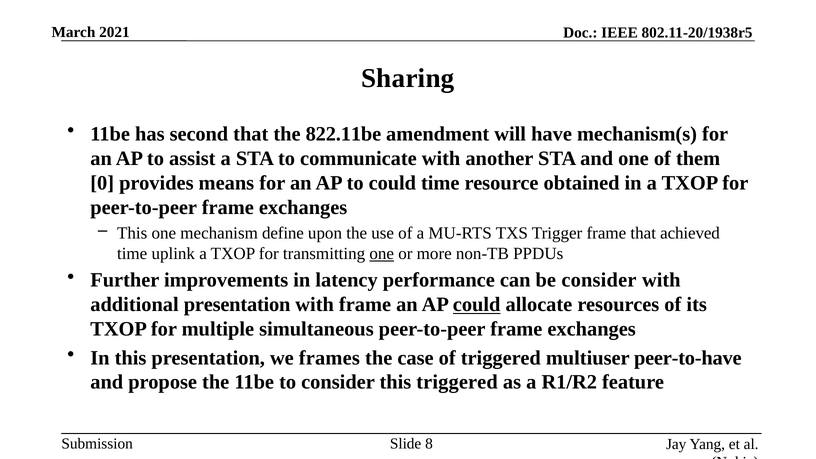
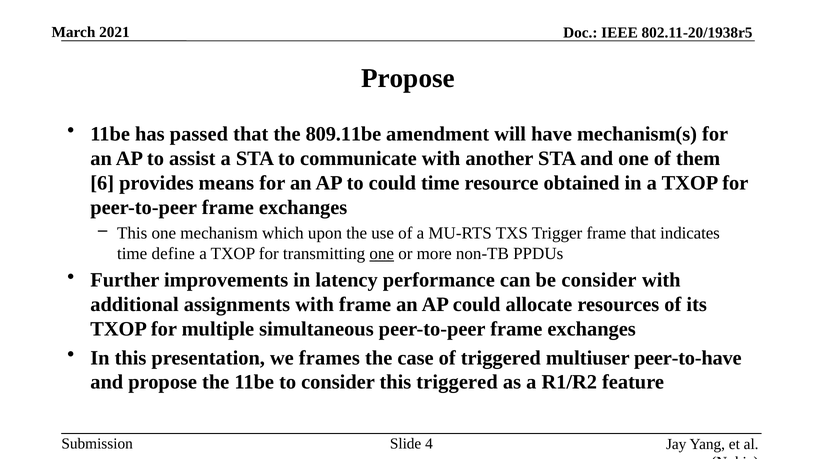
Sharing at (408, 78): Sharing -> Propose
second: second -> passed
822.11be: 822.11be -> 809.11be
0: 0 -> 6
define: define -> which
achieved: achieved -> indicates
uplink: uplink -> define
additional presentation: presentation -> assignments
could at (477, 305) underline: present -> none
8: 8 -> 4
